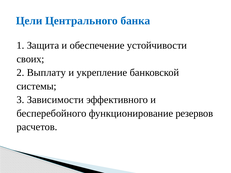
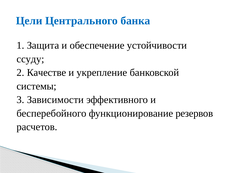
своих: своих -> ссуду
Выплату: Выплату -> Качестве
